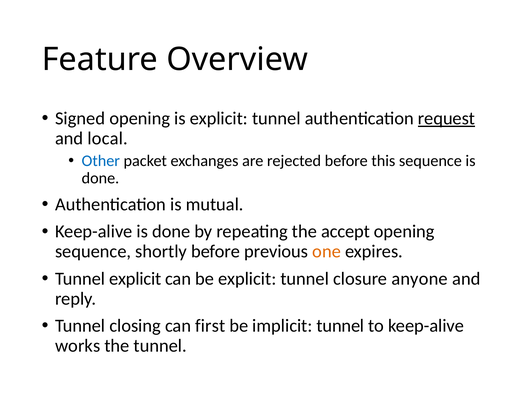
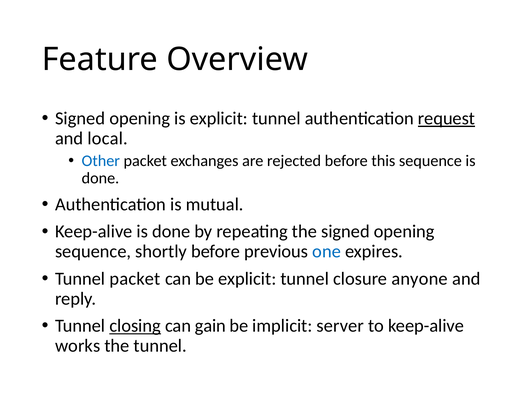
the accept: accept -> signed
one colour: orange -> blue
Tunnel explicit: explicit -> packet
closing underline: none -> present
first: first -> gain
implicit tunnel: tunnel -> server
